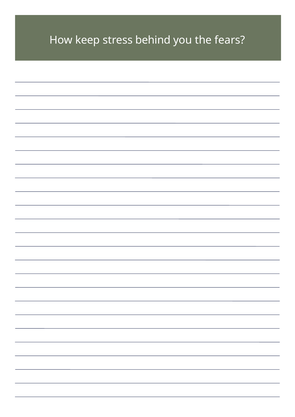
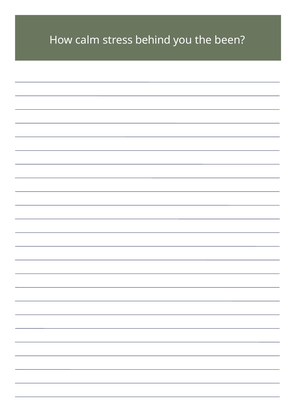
keep: keep -> calm
fears: fears -> been
